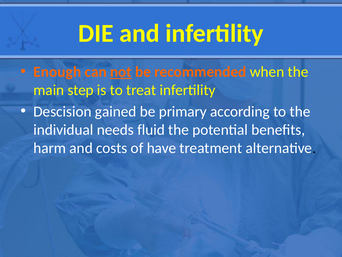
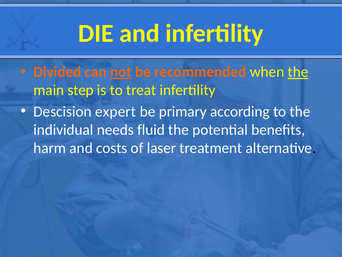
Enough: Enough -> Divided
the at (298, 72) underline: none -> present
gained: gained -> expert
have: have -> laser
